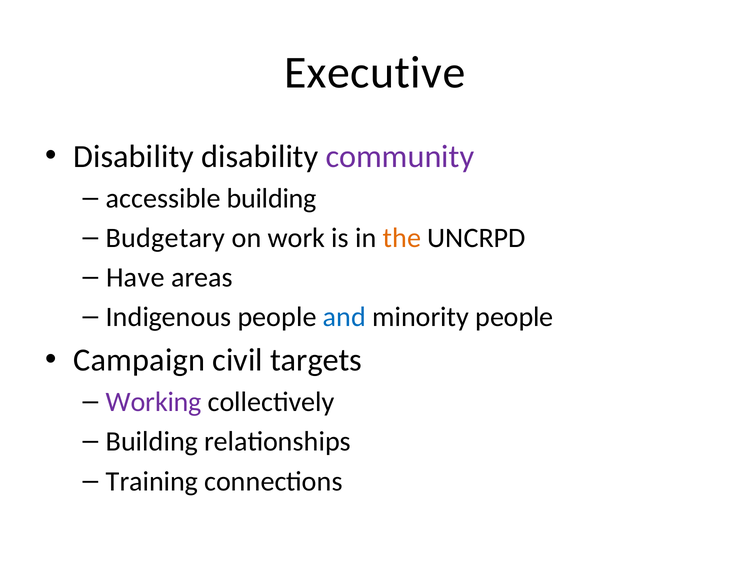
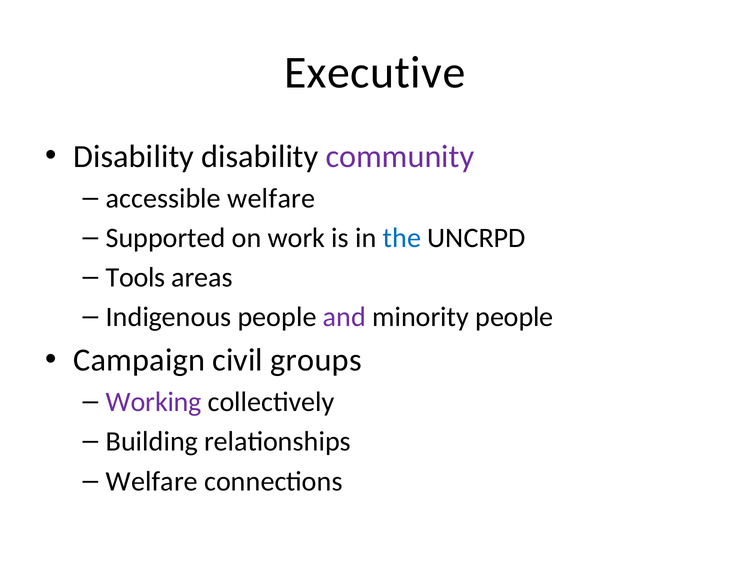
accessible building: building -> welfare
Budgetary: Budgetary -> Supported
the colour: orange -> blue
Have: Have -> Tools
and colour: blue -> purple
targets: targets -> groups
Training at (152, 482): Training -> Welfare
